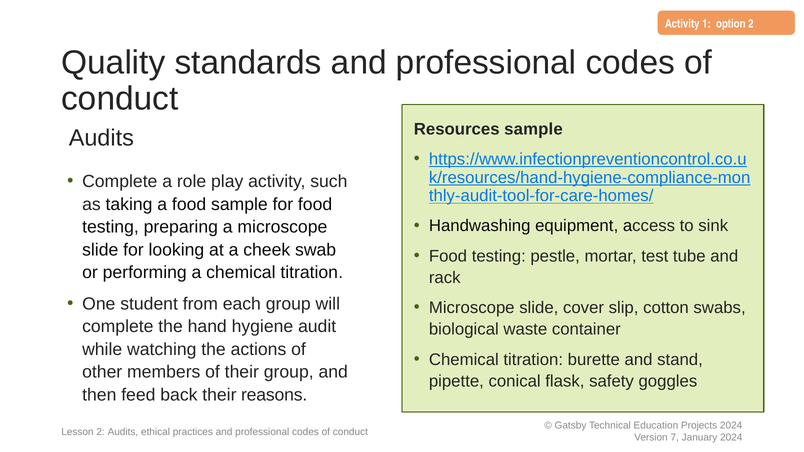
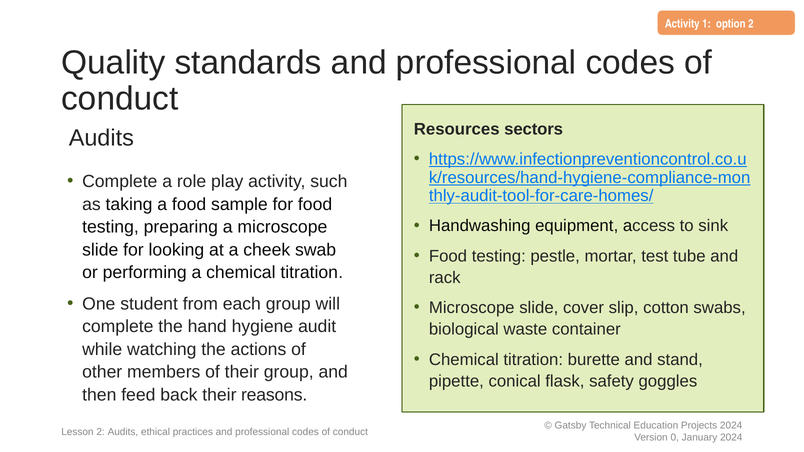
Resources sample: sample -> sectors
7: 7 -> 0
